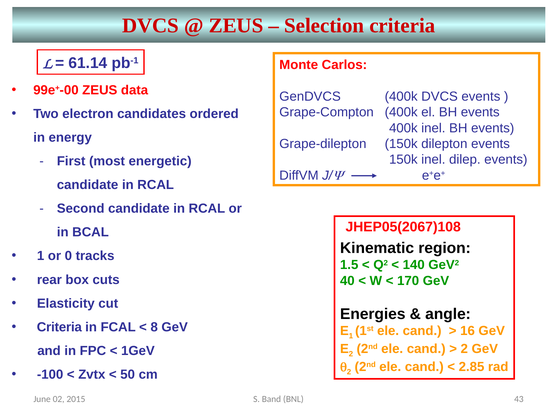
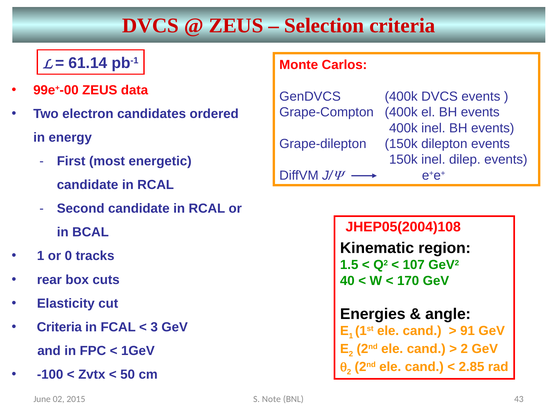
JHEP05(2067)108: JHEP05(2067)108 -> JHEP05(2004)108
140: 140 -> 107
8: 8 -> 3
16: 16 -> 91
Band: Band -> Note
